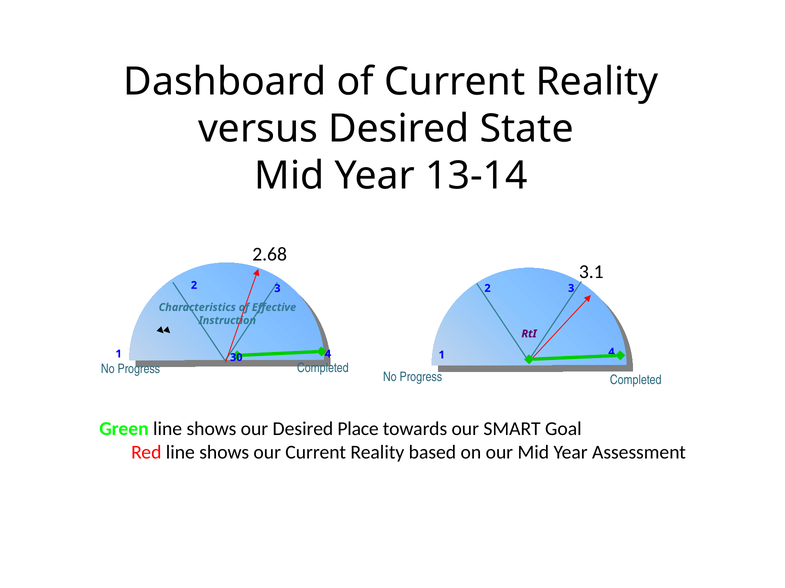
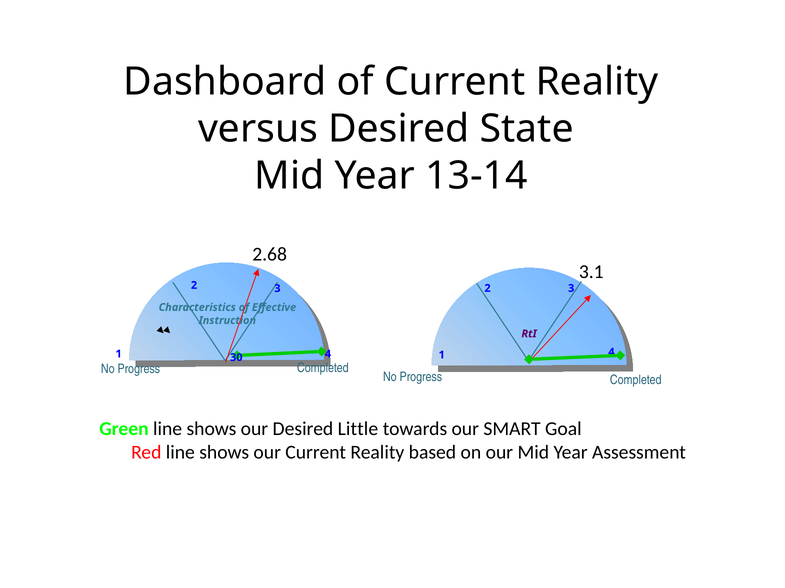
Place: Place -> Little
